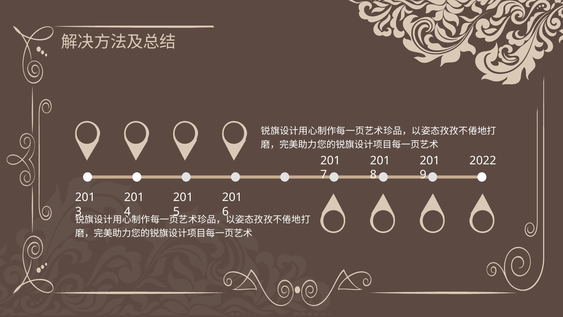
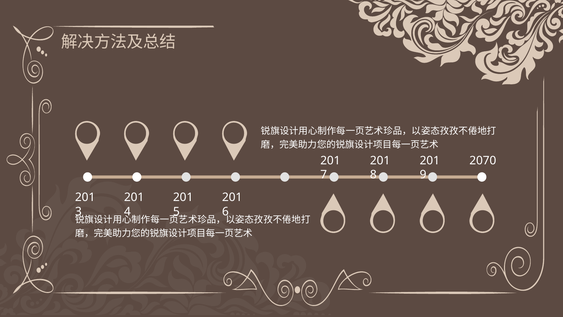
2022: 2022 -> 2070
